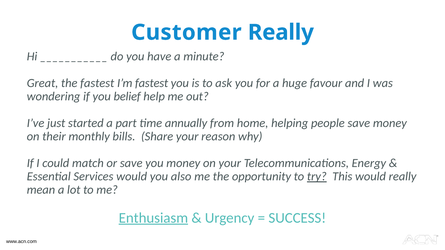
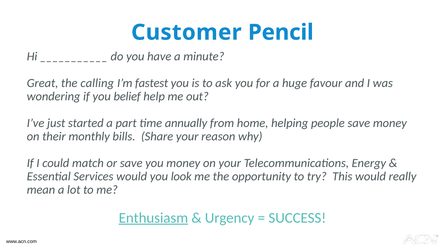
Customer Really: Really -> Pencil
the fastest: fastest -> calling
also: also -> look
try underline: present -> none
